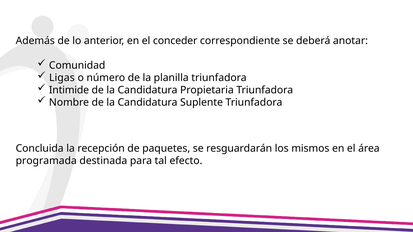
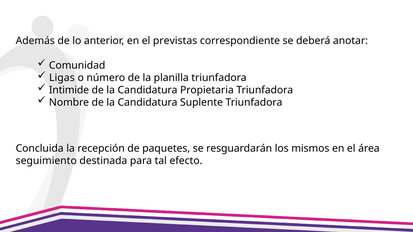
conceder: conceder -> previstas
programada: programada -> seguimiento
